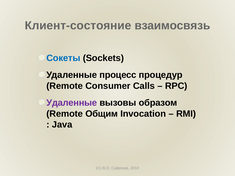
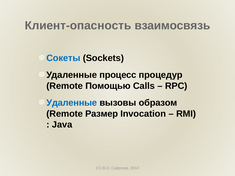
Клиент-состояние: Клиент-состояние -> Клиент-опасность
Consumer: Consumer -> Помощью
Удаленные at (72, 103) colour: purple -> blue
Общим: Общим -> Размер
